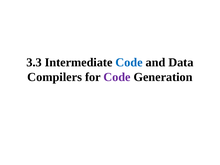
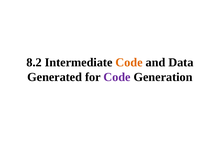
3.3: 3.3 -> 8.2
Code at (129, 62) colour: blue -> orange
Compilers: Compilers -> Generated
